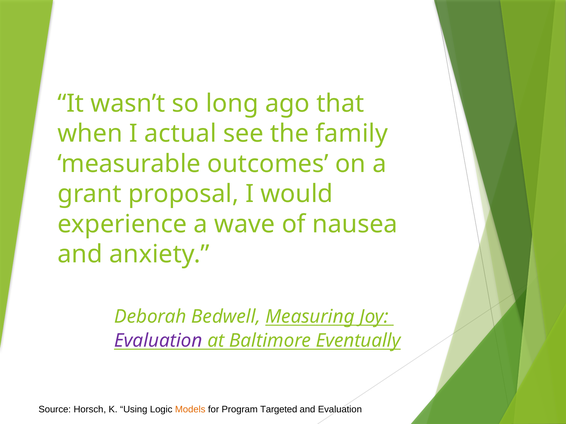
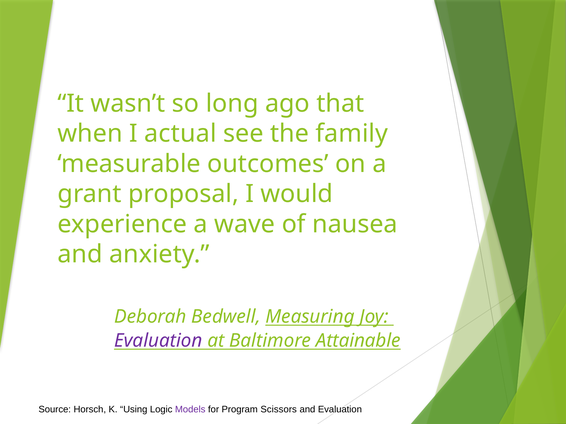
Eventually: Eventually -> Attainable
Models colour: orange -> purple
Targeted: Targeted -> Scissors
